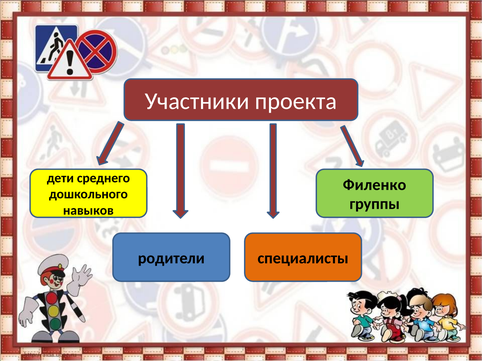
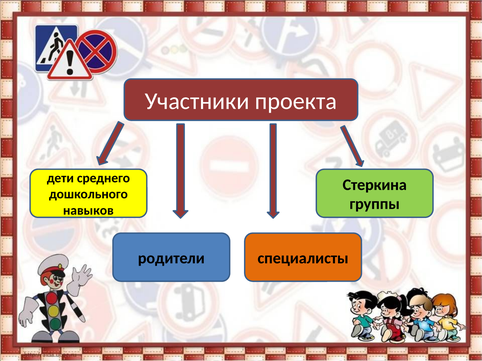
Филенко: Филенко -> Стеркина
